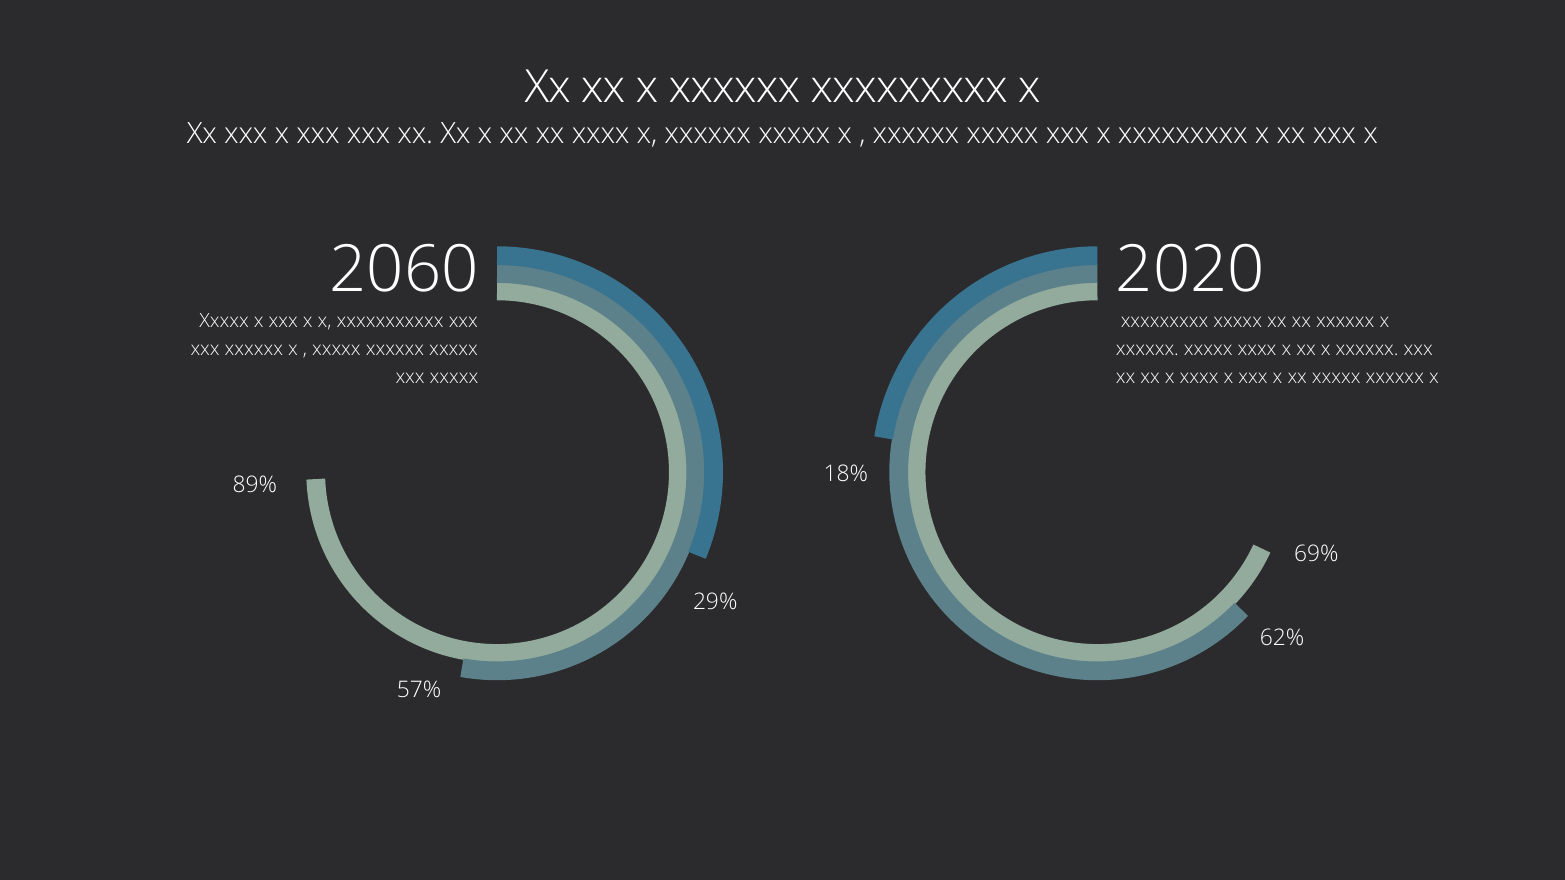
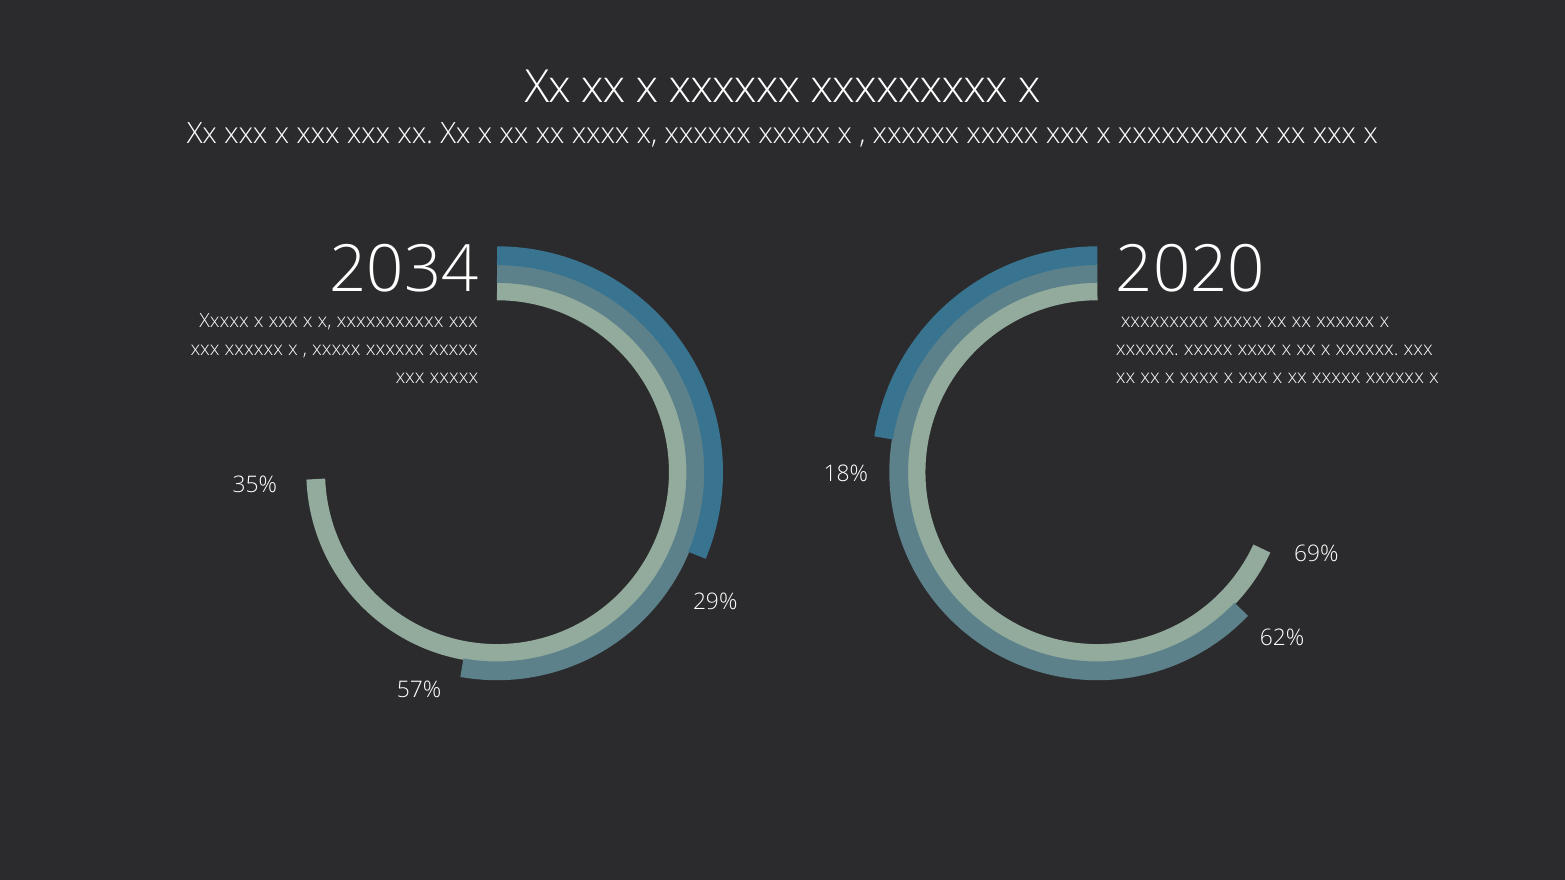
2060: 2060 -> 2034
89%: 89% -> 35%
